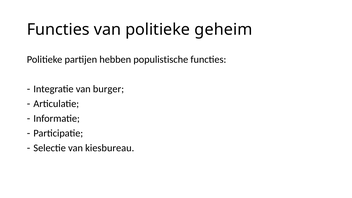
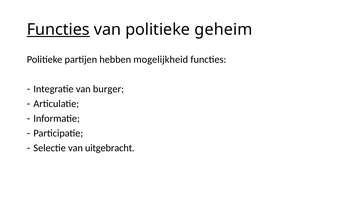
Functies at (58, 30) underline: none -> present
populistische: populistische -> mogelijkheid
kiesbureau: kiesbureau -> uitgebracht
